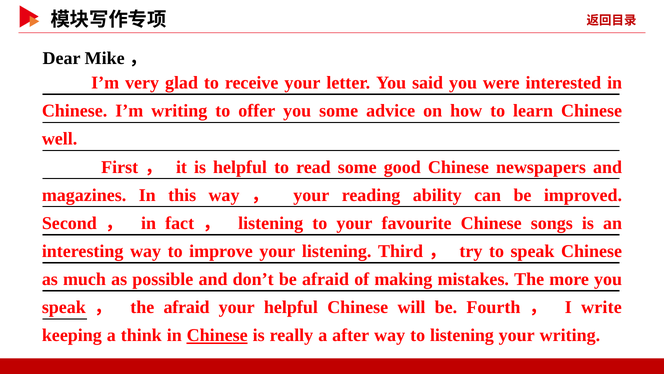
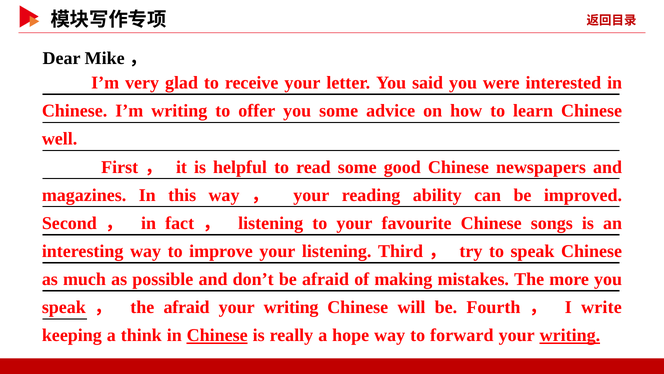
helpful at (291, 307): helpful -> writing
after: after -> hope
to listening: listening -> forward
writing at (570, 335) underline: none -> present
